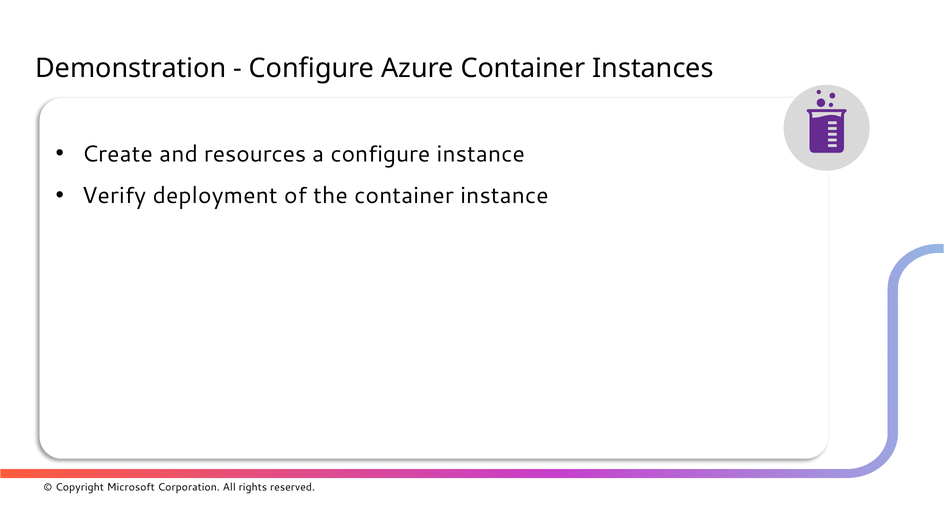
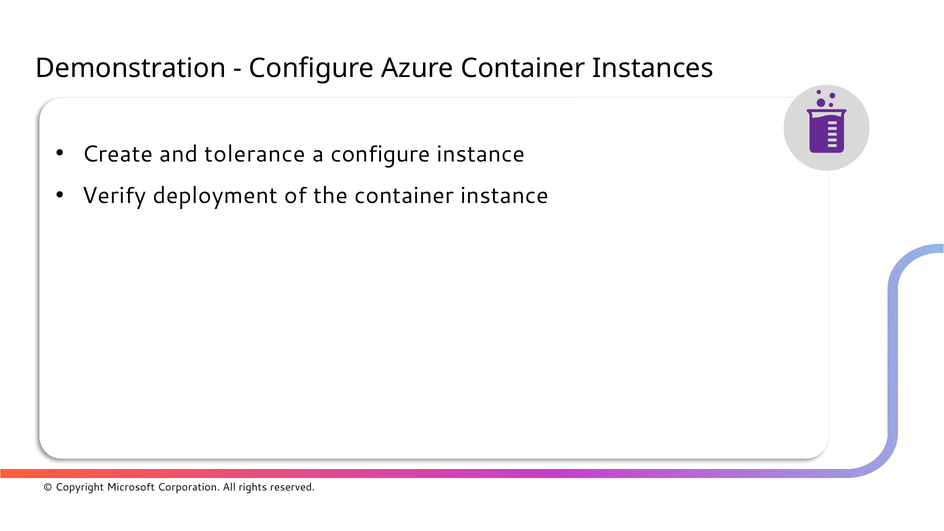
resources: resources -> tolerance
